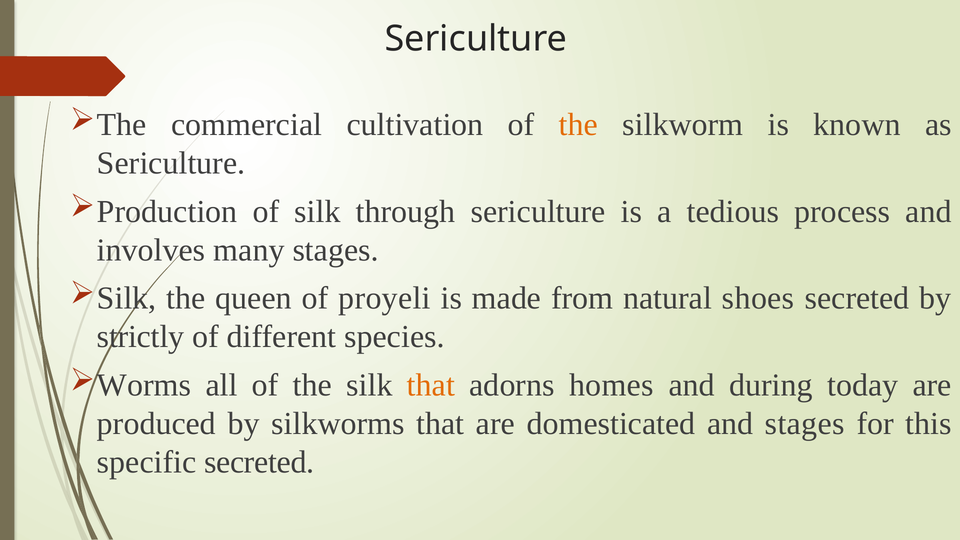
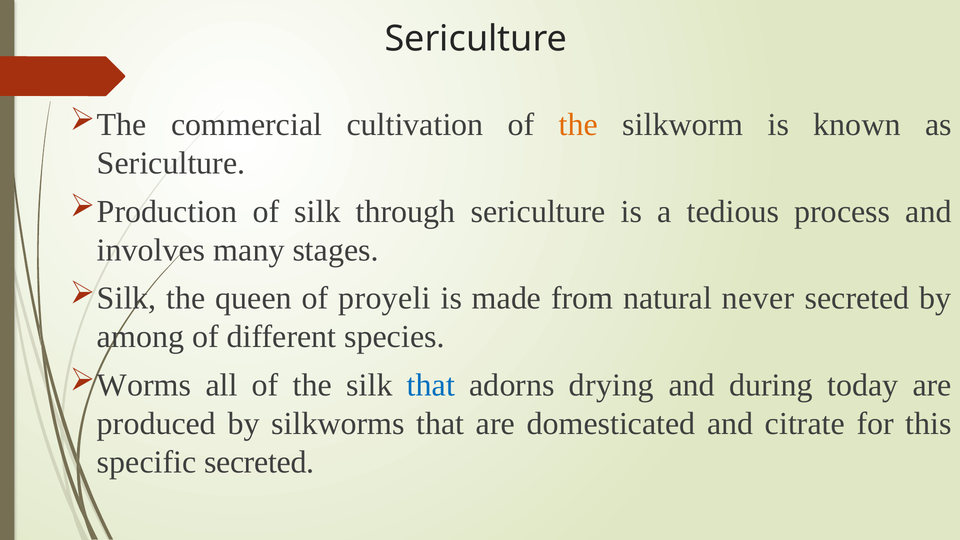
shoes: shoes -> never
strictly: strictly -> among
that at (431, 385) colour: orange -> blue
homes: homes -> drying
and stages: stages -> citrate
